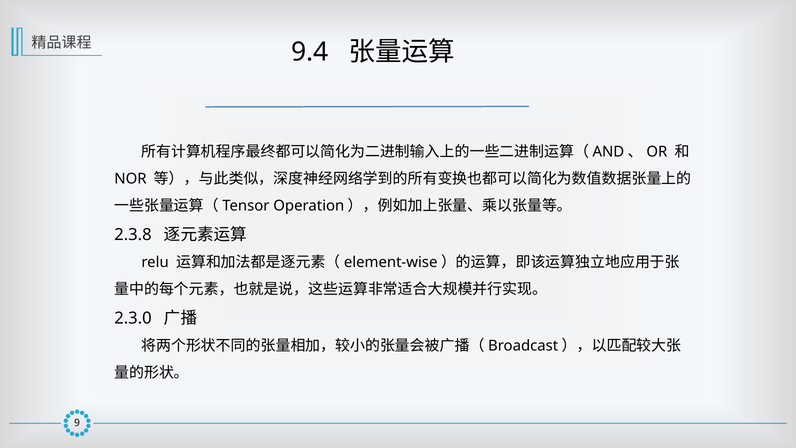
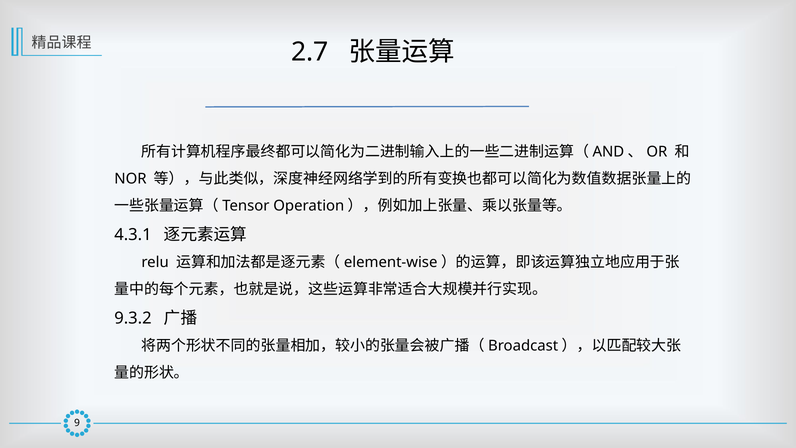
9.4: 9.4 -> 2.7
2.3.8: 2.3.8 -> 4.3.1
2.3.0: 2.3.0 -> 9.3.2
